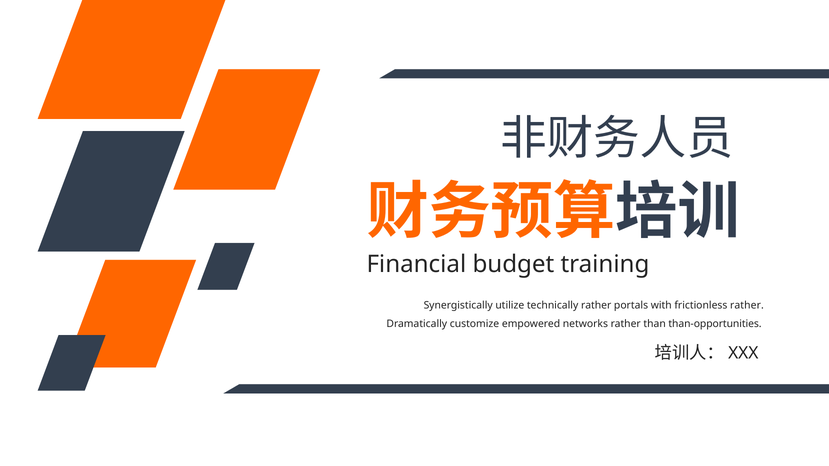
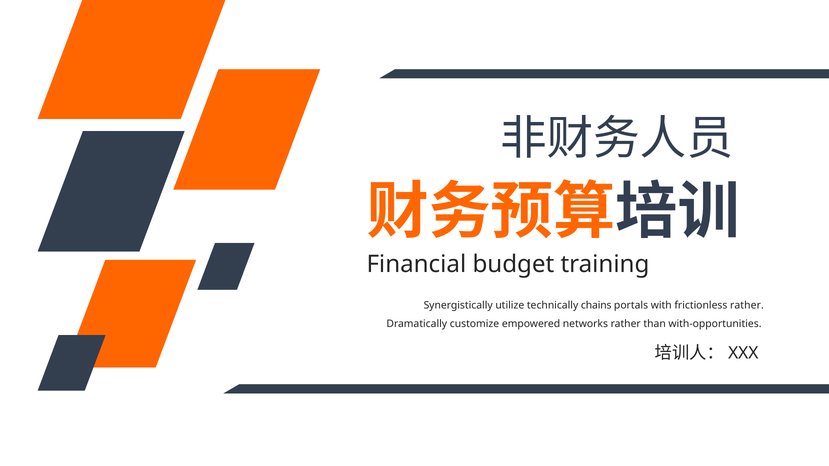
technically rather: rather -> chains
than-opportunities: than-opportunities -> with-opportunities
